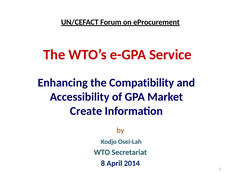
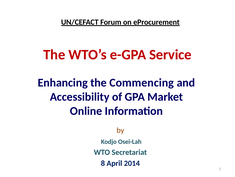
Compatibility: Compatibility -> Commencing
Create: Create -> Online
